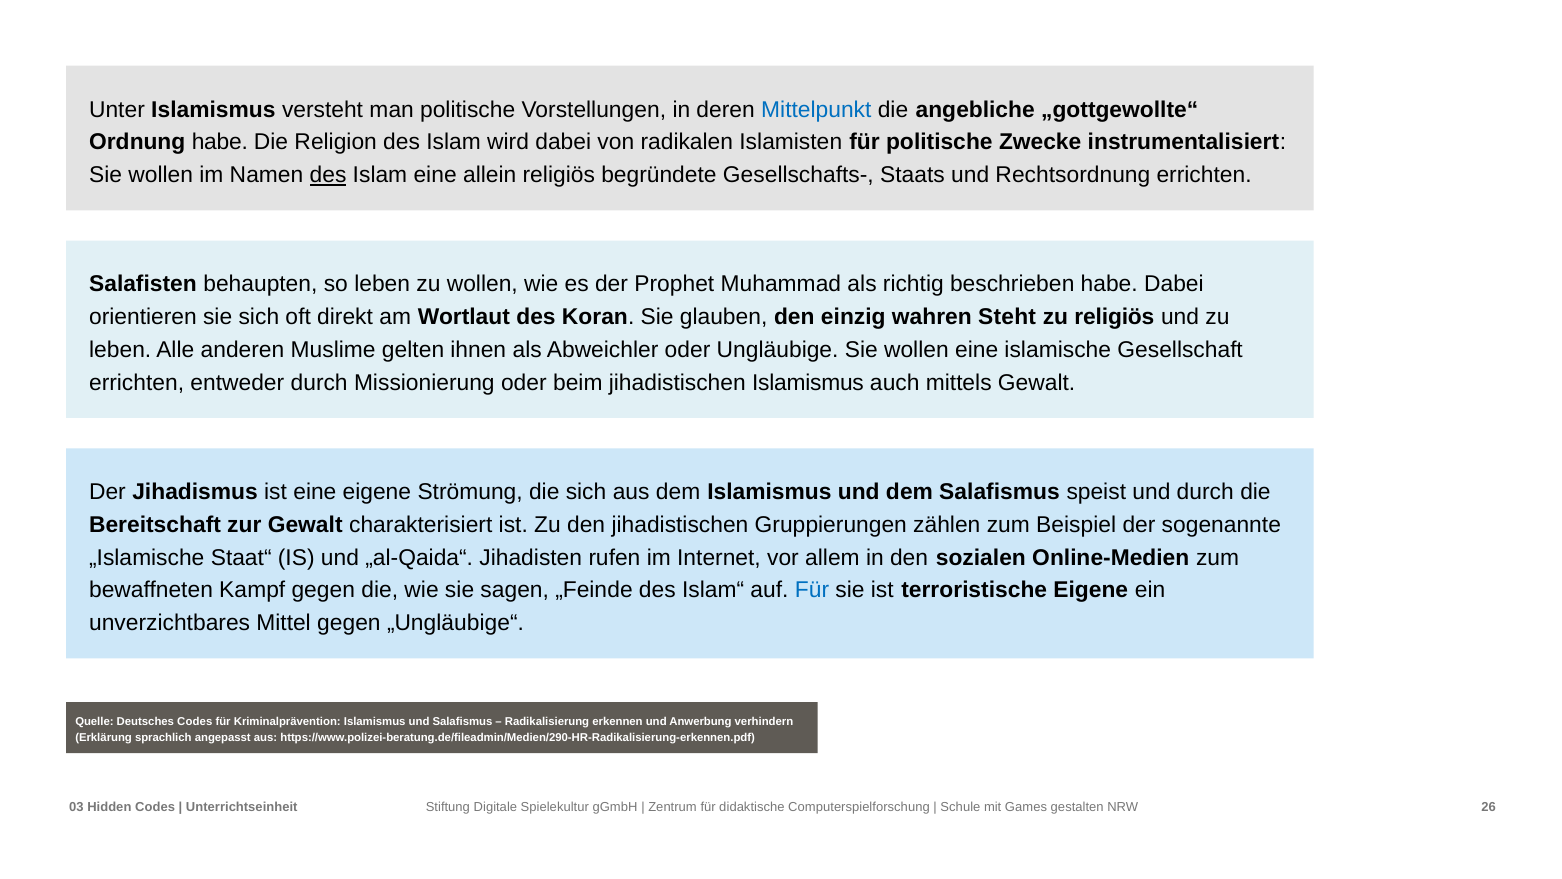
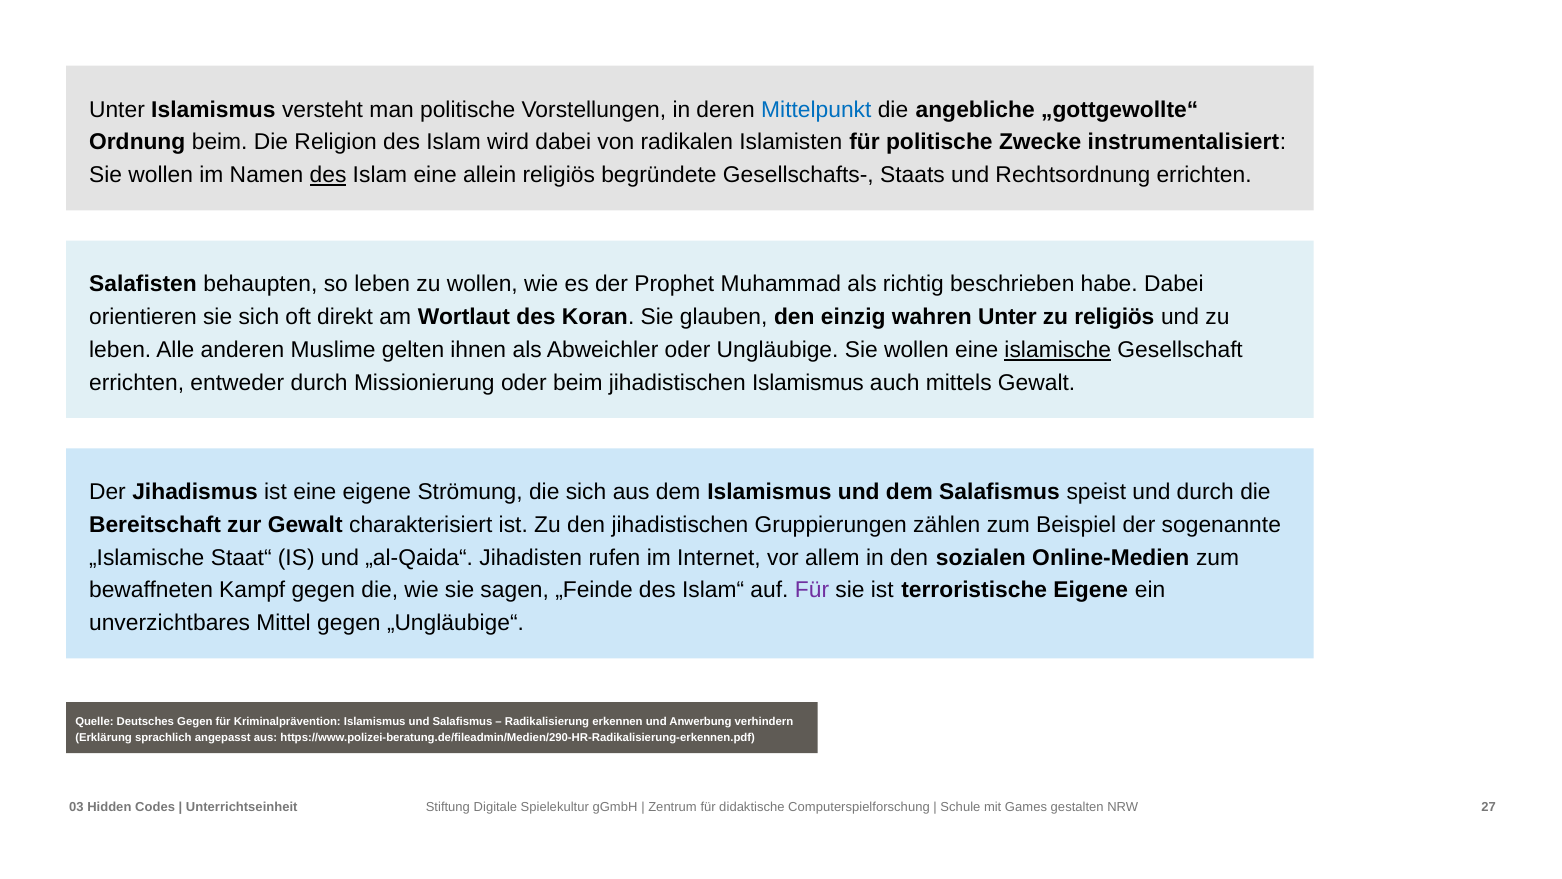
Ordnung habe: habe -> beim
wahren Steht: Steht -> Unter
islamische underline: none -> present
Für at (812, 590) colour: blue -> purple
Deutsches Codes: Codes -> Gegen
26: 26 -> 27
